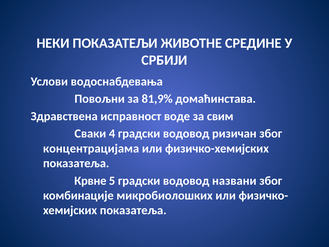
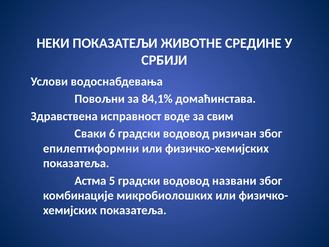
81,9%: 81,9% -> 84,1%
4: 4 -> 6
концентрацијама: концентрацијама -> епилептиформни
Крвне: Крвне -> Астма
